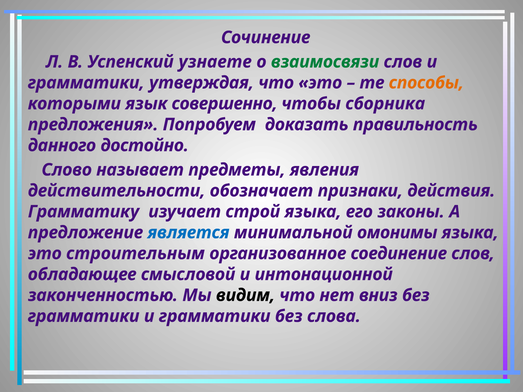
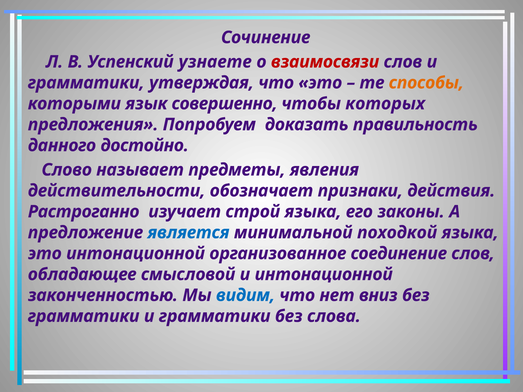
взаимосвязи colour: green -> red
сборника: сборника -> которых
Грамматику: Грамматику -> Растроганно
омонимы: омонимы -> походкой
это строительным: строительным -> интонационной
видим colour: black -> blue
